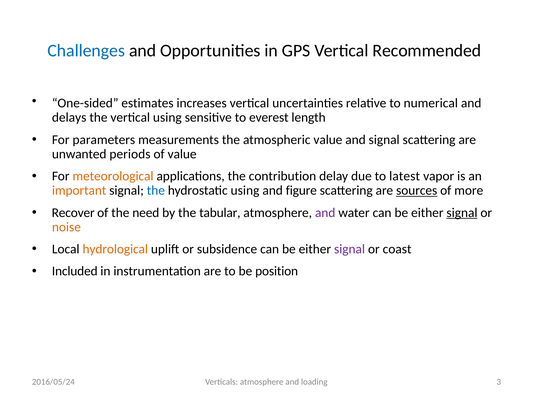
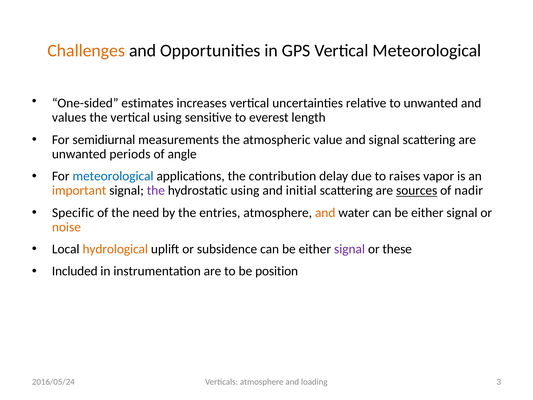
Challenges colour: blue -> orange
Vertical Recommended: Recommended -> Meteorological
to numerical: numerical -> unwanted
delays: delays -> values
parameters: parameters -> semidiurnal
of value: value -> angle
meteorological at (113, 176) colour: orange -> blue
latest: latest -> raises
the at (156, 190) colour: blue -> purple
figure: figure -> initial
more: more -> nadir
Recover: Recover -> Specific
tabular: tabular -> entries
and at (325, 212) colour: purple -> orange
signal at (462, 212) underline: present -> none
coast: coast -> these
